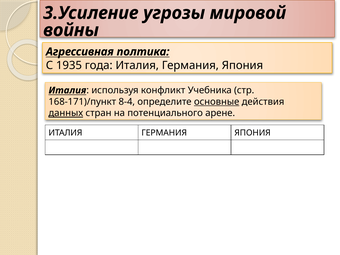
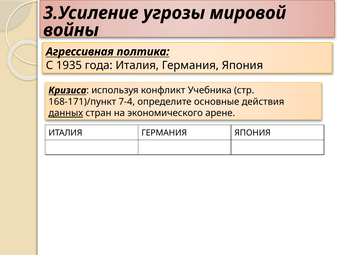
Италия at (67, 90): Италия -> Кризиса
8-4: 8-4 -> 7-4
основные underline: present -> none
потенциального: потенциального -> экономического
